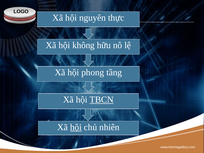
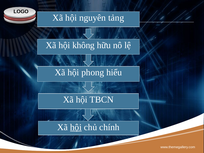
thực: thực -> tảng
tầng: tầng -> hiểu
TBCN underline: present -> none
nhiên: nhiên -> chính
